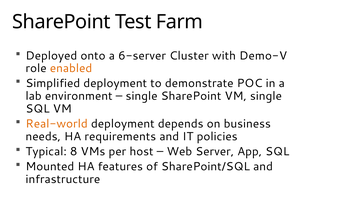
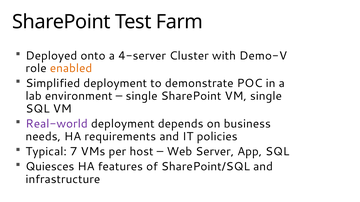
6-server: 6-server -> 4-server
Real-world colour: orange -> purple
8: 8 -> 7
Mounted: Mounted -> Quiesces
